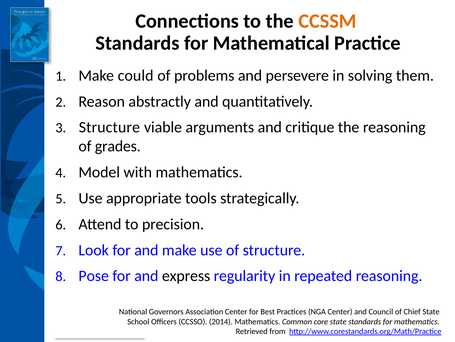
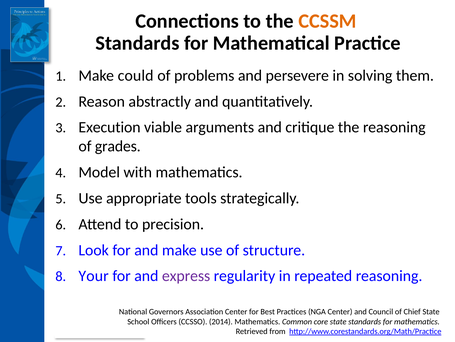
Structure at (109, 127): Structure -> Execution
Pose: Pose -> Your
express colour: black -> purple
